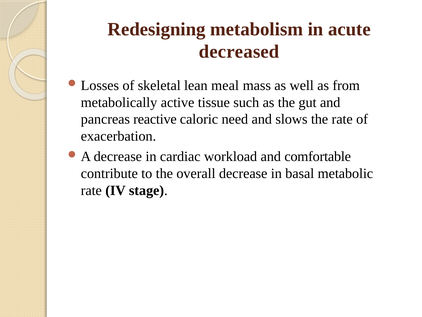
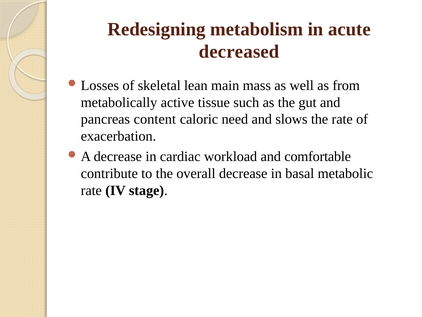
meal: meal -> main
reactive: reactive -> content
